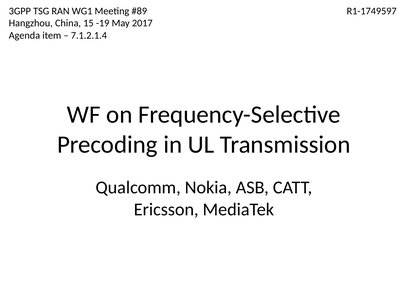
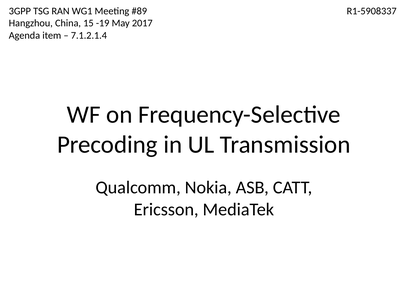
R1-1749597: R1-1749597 -> R1-5908337
